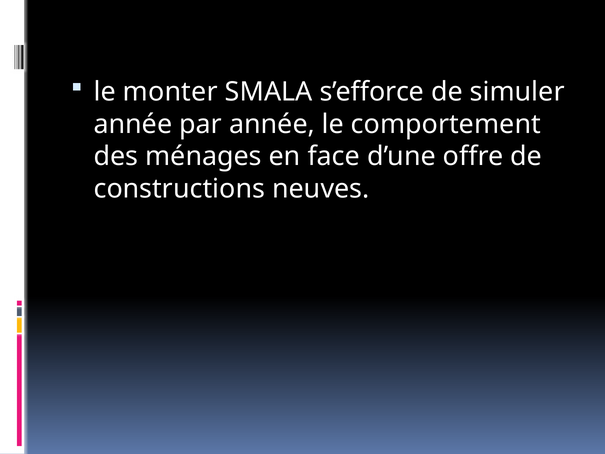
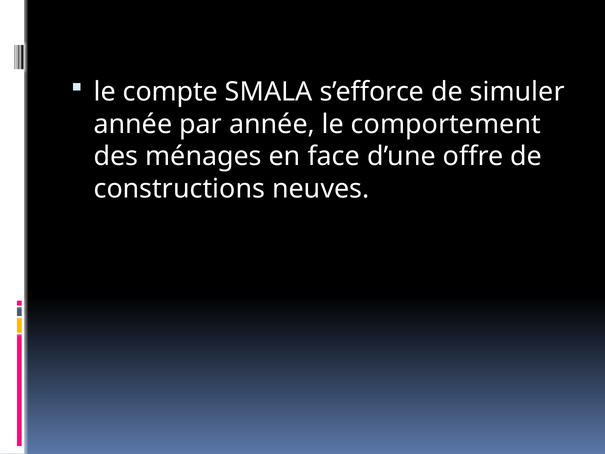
monter: monter -> compte
